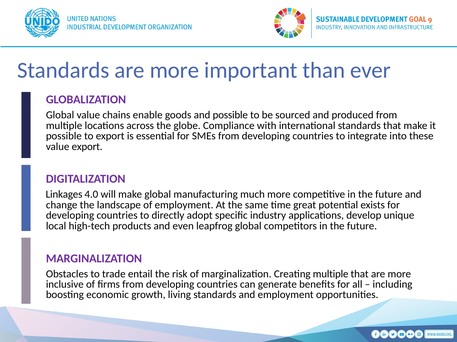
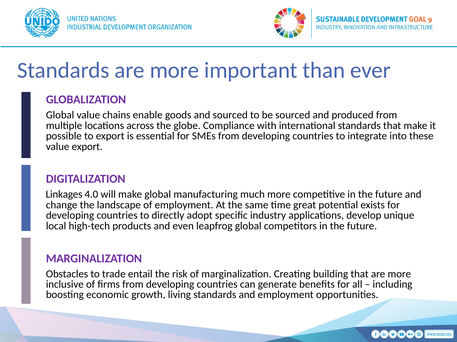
and possible: possible -> sourced
Creating multiple: multiple -> building
